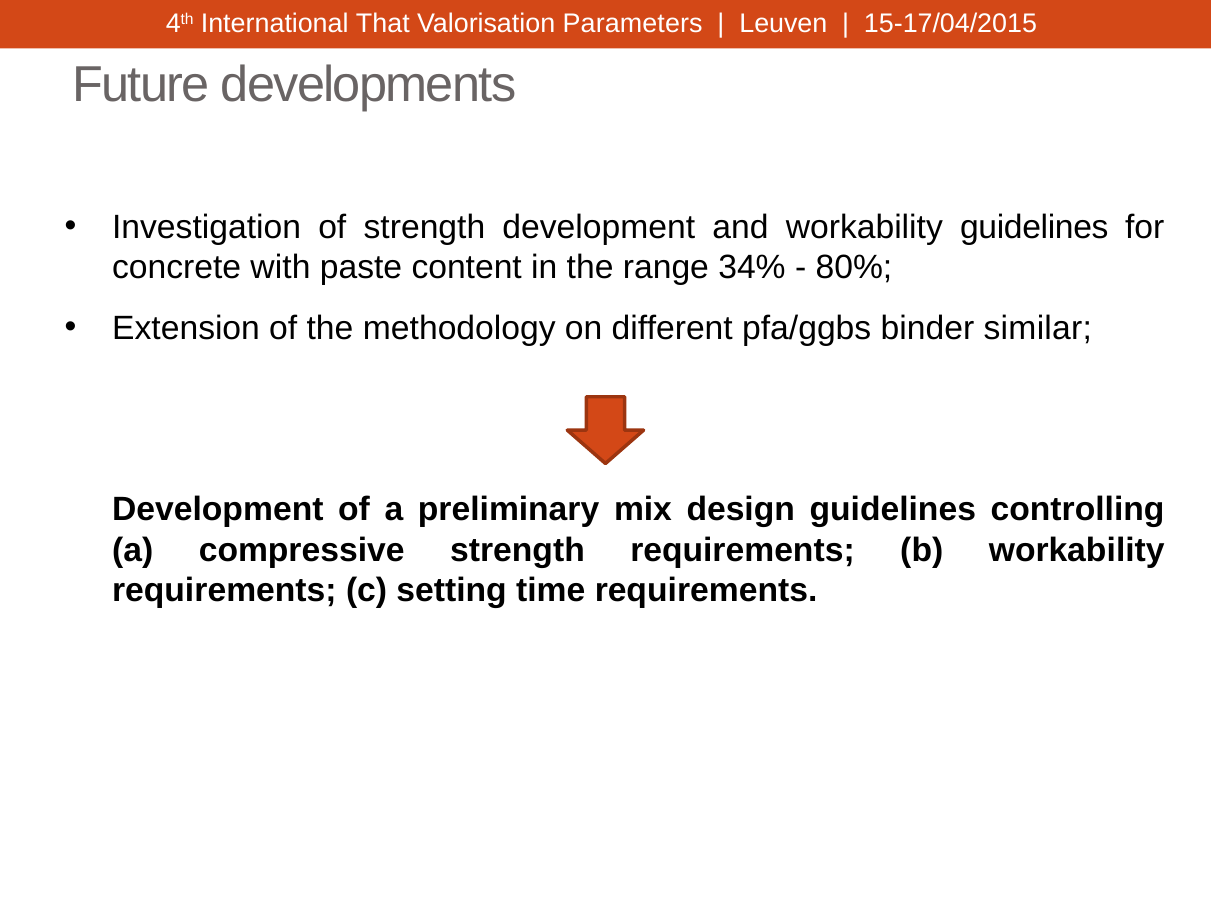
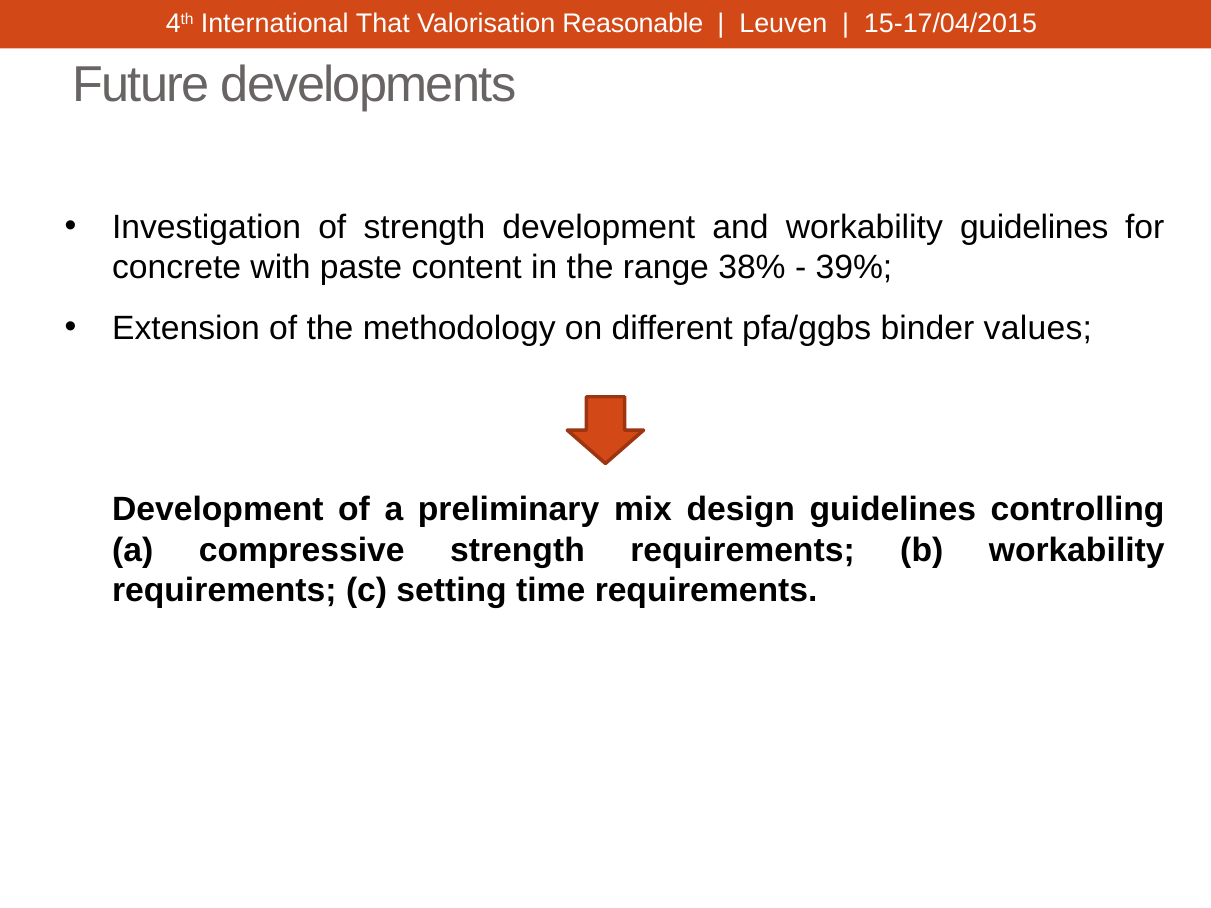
Parameters: Parameters -> Reasonable
34%: 34% -> 38%
80%: 80% -> 39%
similar: similar -> values
